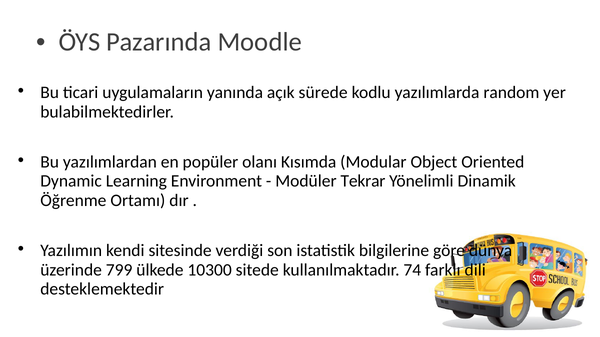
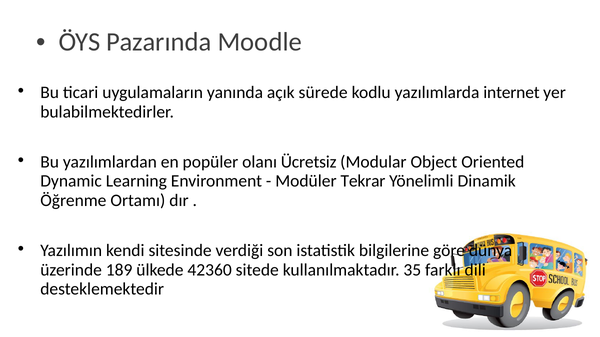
random: random -> internet
Kısımda: Kısımda -> Ücretsiz
799: 799 -> 189
10300: 10300 -> 42360
74: 74 -> 35
